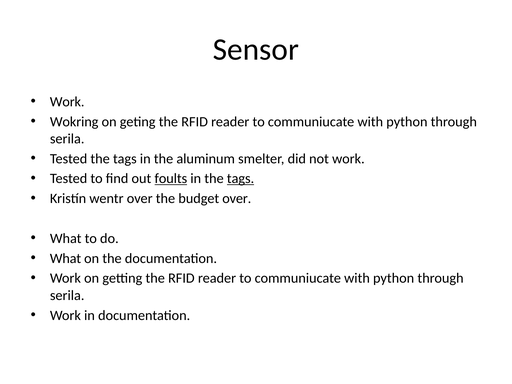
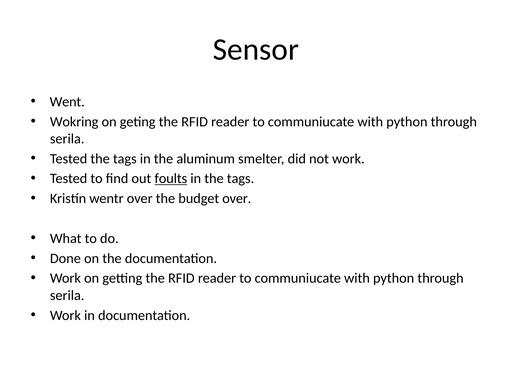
Work at (67, 102): Work -> Went
tags at (241, 179) underline: present -> none
What at (65, 258): What -> Done
